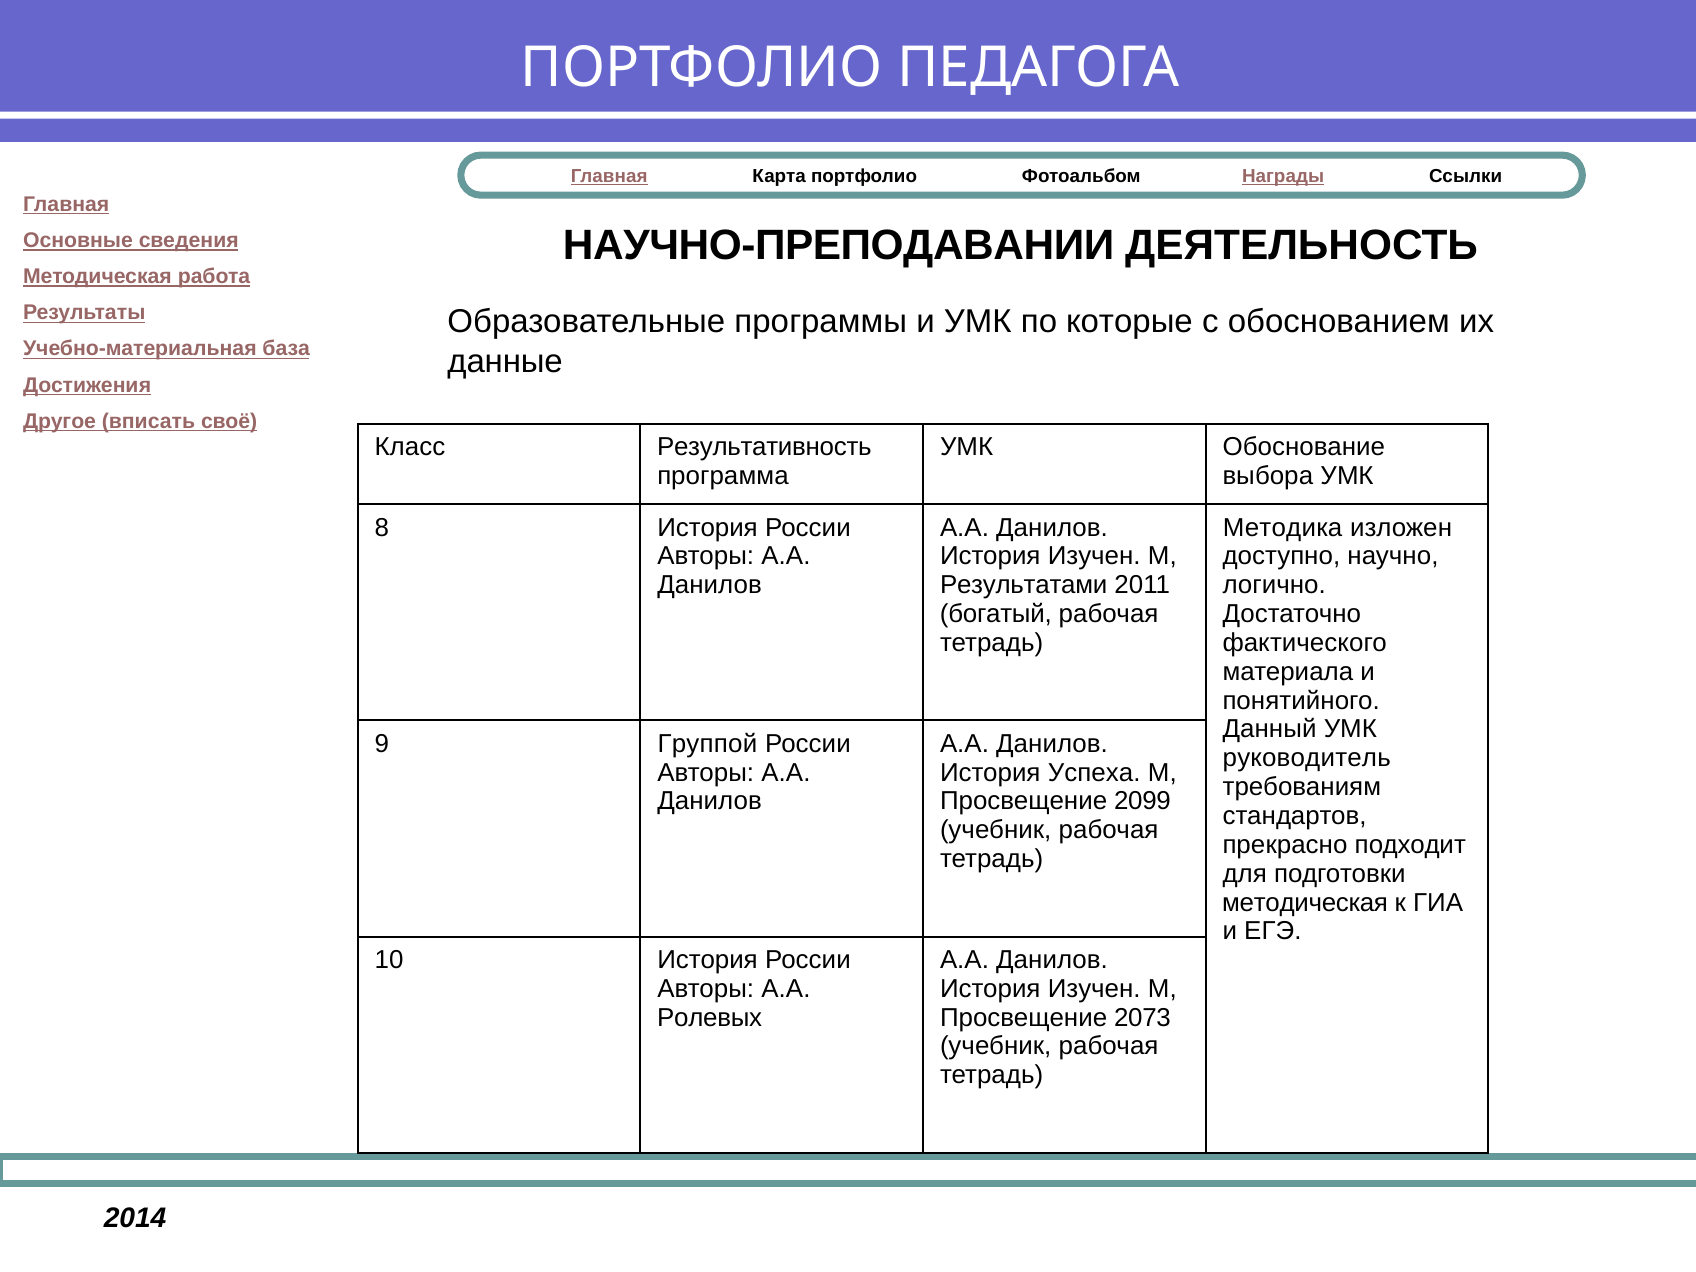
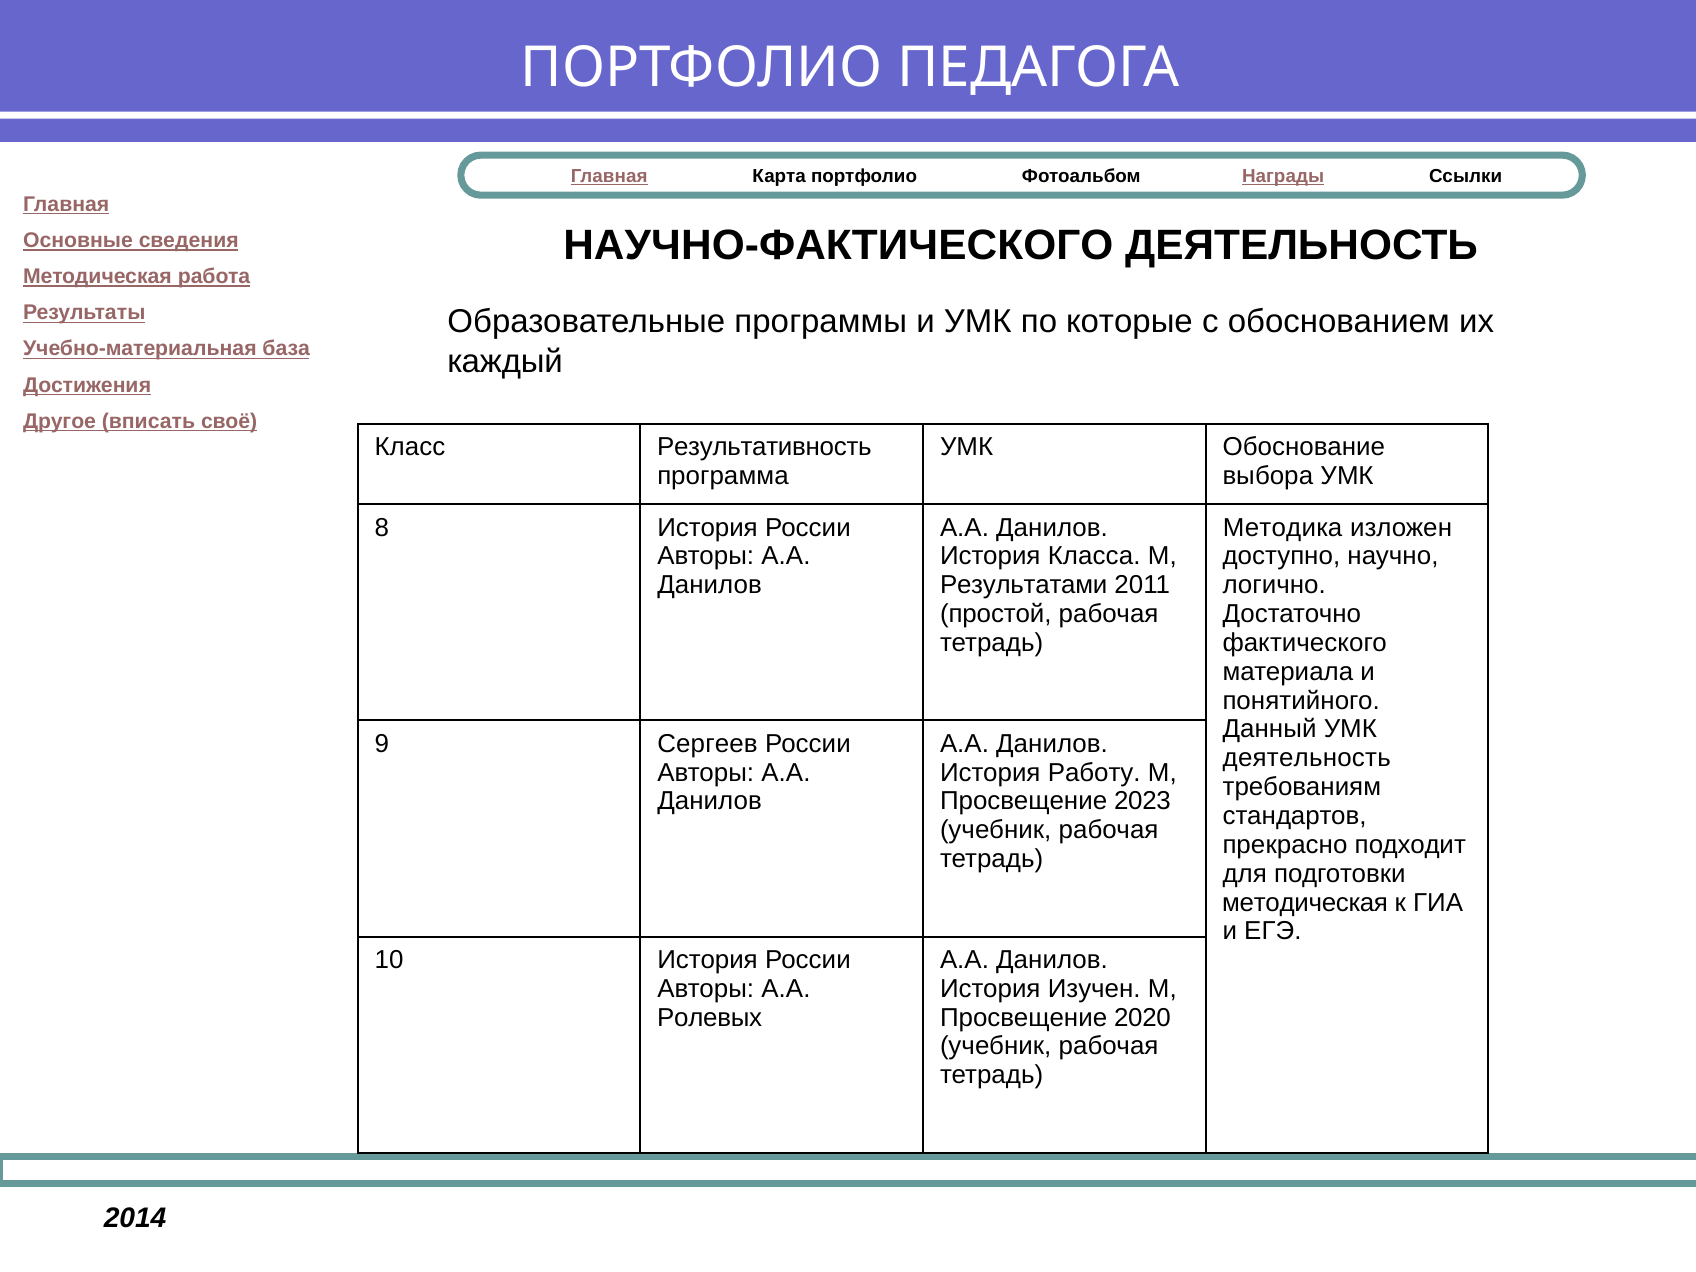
НАУЧНО-ПРЕПОДАВАНИИ: НАУЧНО-ПРЕПОДАВАНИИ -> НАУЧНО-ФАКТИЧЕСКОГО
данные: данные -> каждый
Изучен at (1094, 556): Изучен -> Класса
богатый: богатый -> простой
Группой: Группой -> Сергеев
руководитель at (1307, 758): руководитель -> деятельность
Успеха: Успеха -> Работу
2099: 2099 -> 2023
2073: 2073 -> 2020
